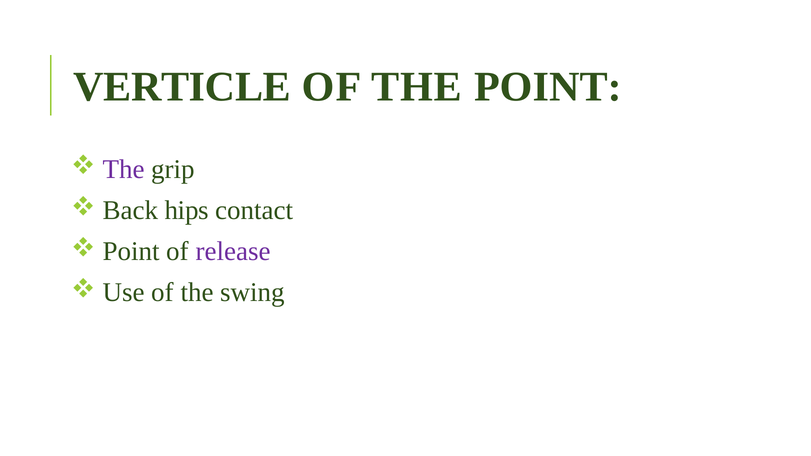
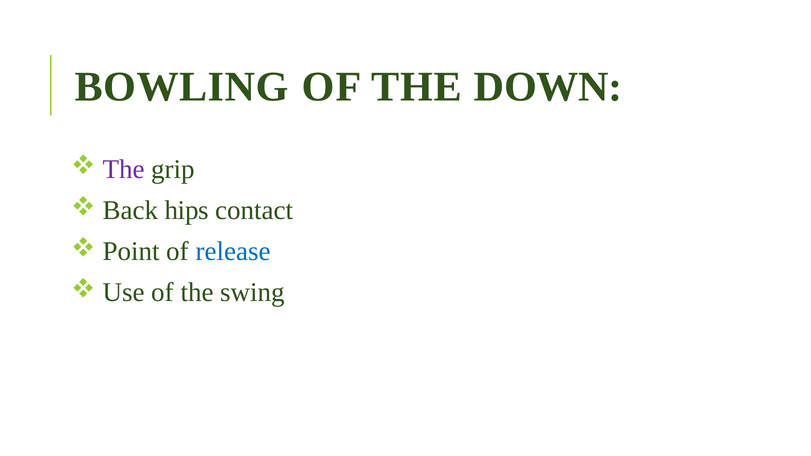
VERTICLE: VERTICLE -> BOWLING
THE POINT: POINT -> DOWN
release colour: purple -> blue
